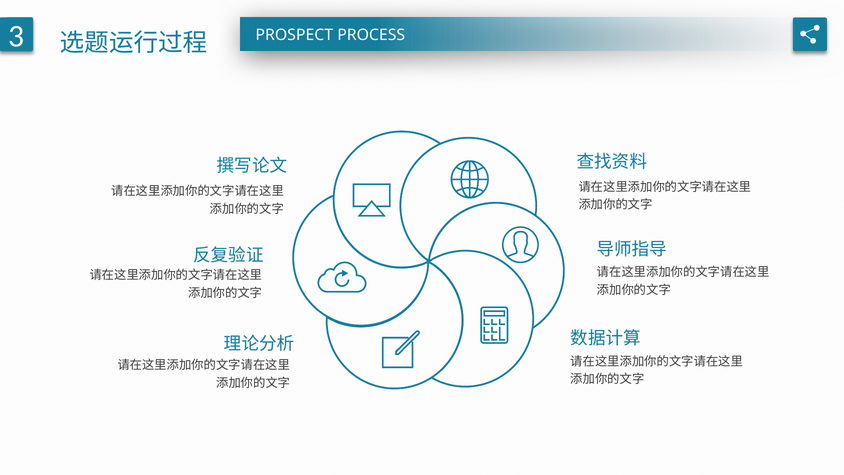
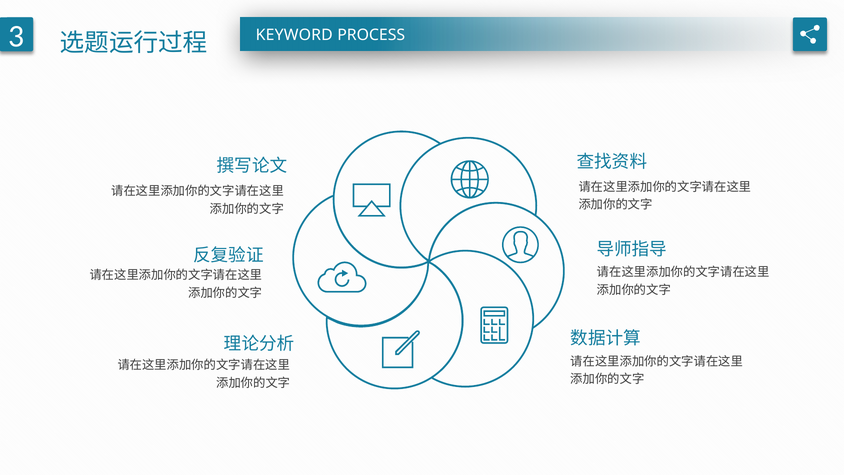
PROSPECT: PROSPECT -> KEYWORD
